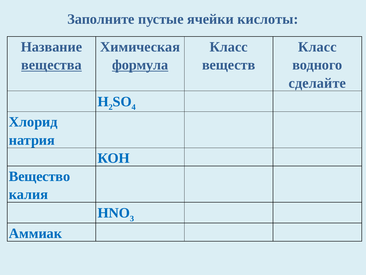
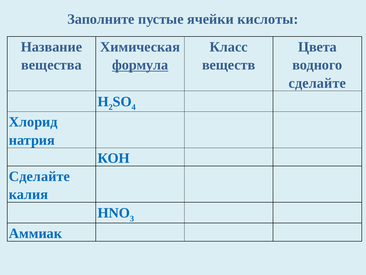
Класс at (317, 47): Класс -> Цвета
вещества underline: present -> none
Вещество at (40, 176): Вещество -> Сделайте
